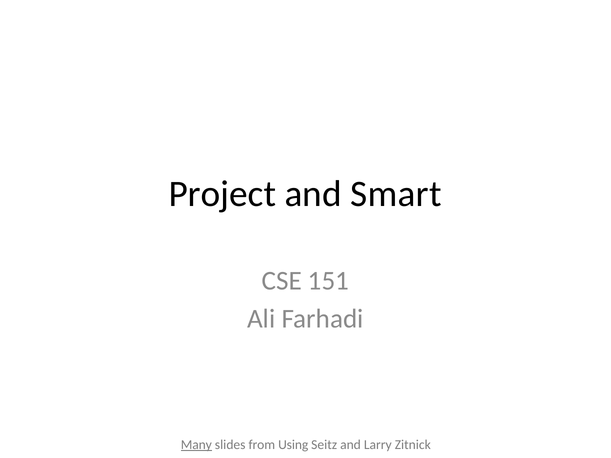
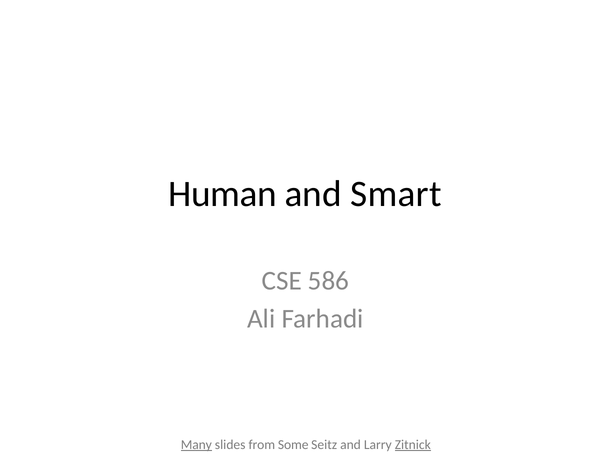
Project: Project -> Human
151: 151 -> 586
Using: Using -> Some
Zitnick underline: none -> present
